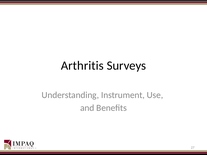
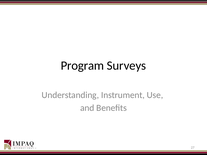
Arthritis: Arthritis -> Program
